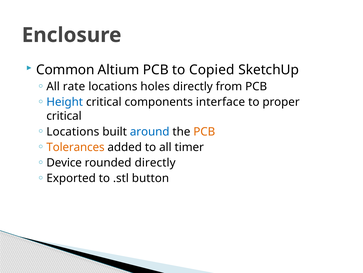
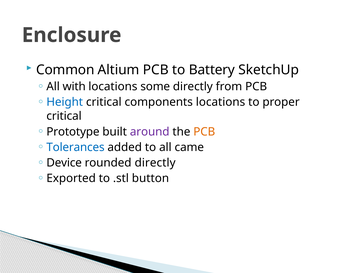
Copied: Copied -> Battery
rate: rate -> with
holes: holes -> some
components interface: interface -> locations
Locations at (73, 131): Locations -> Prototype
around colour: blue -> purple
Tolerances colour: orange -> blue
timer: timer -> came
